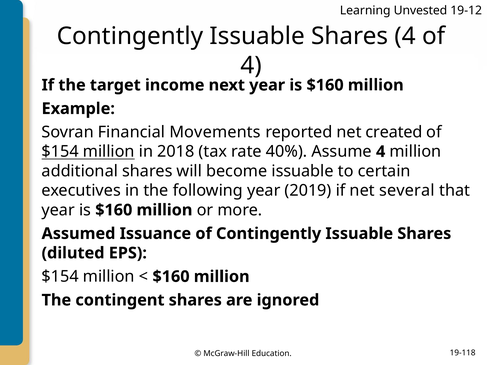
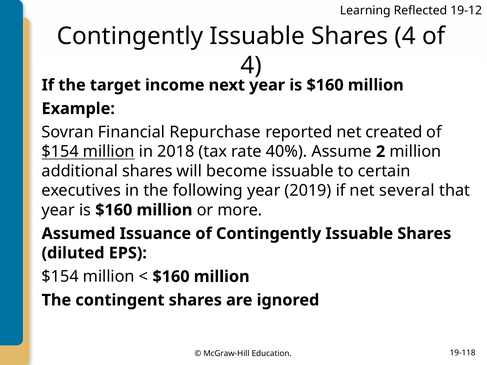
Unvested: Unvested -> Reflected
Movements: Movements -> Repurchase
Assume 4: 4 -> 2
